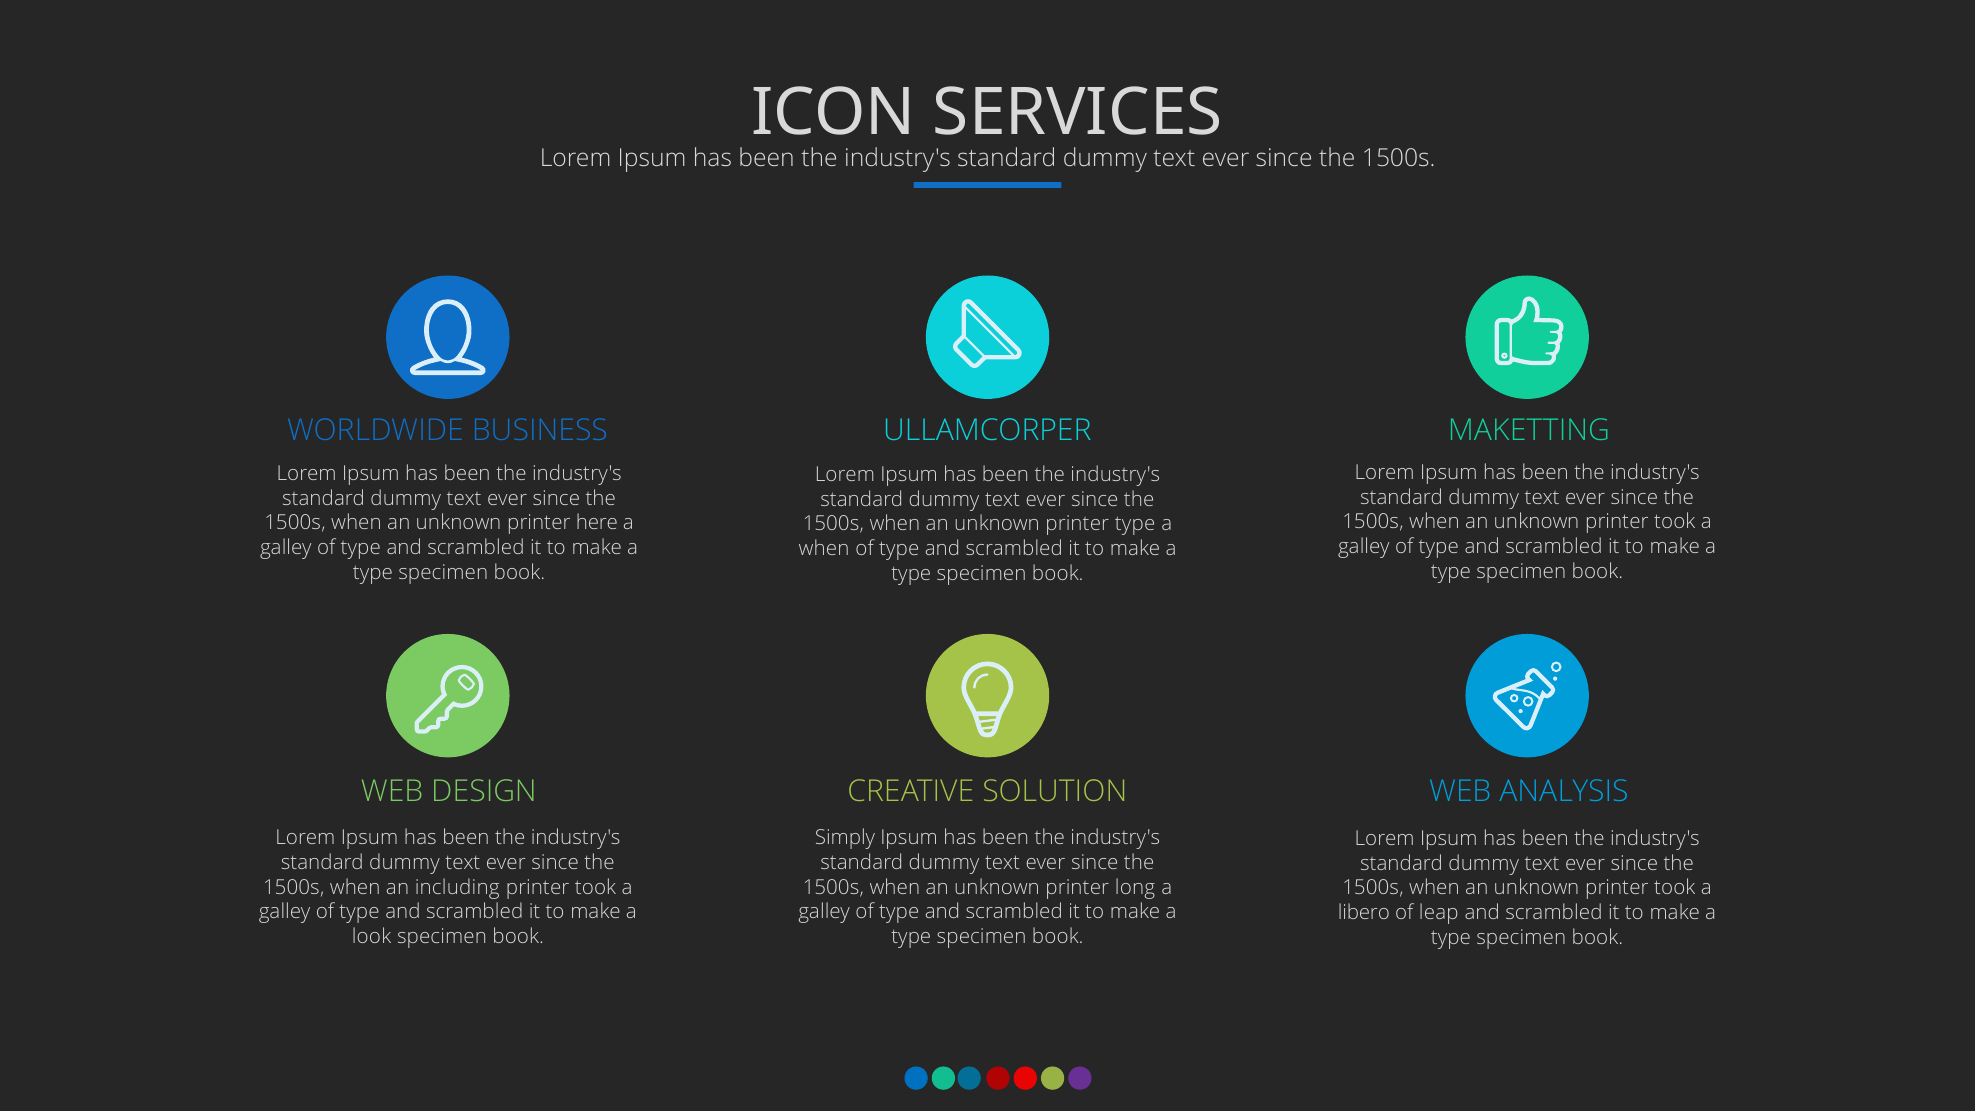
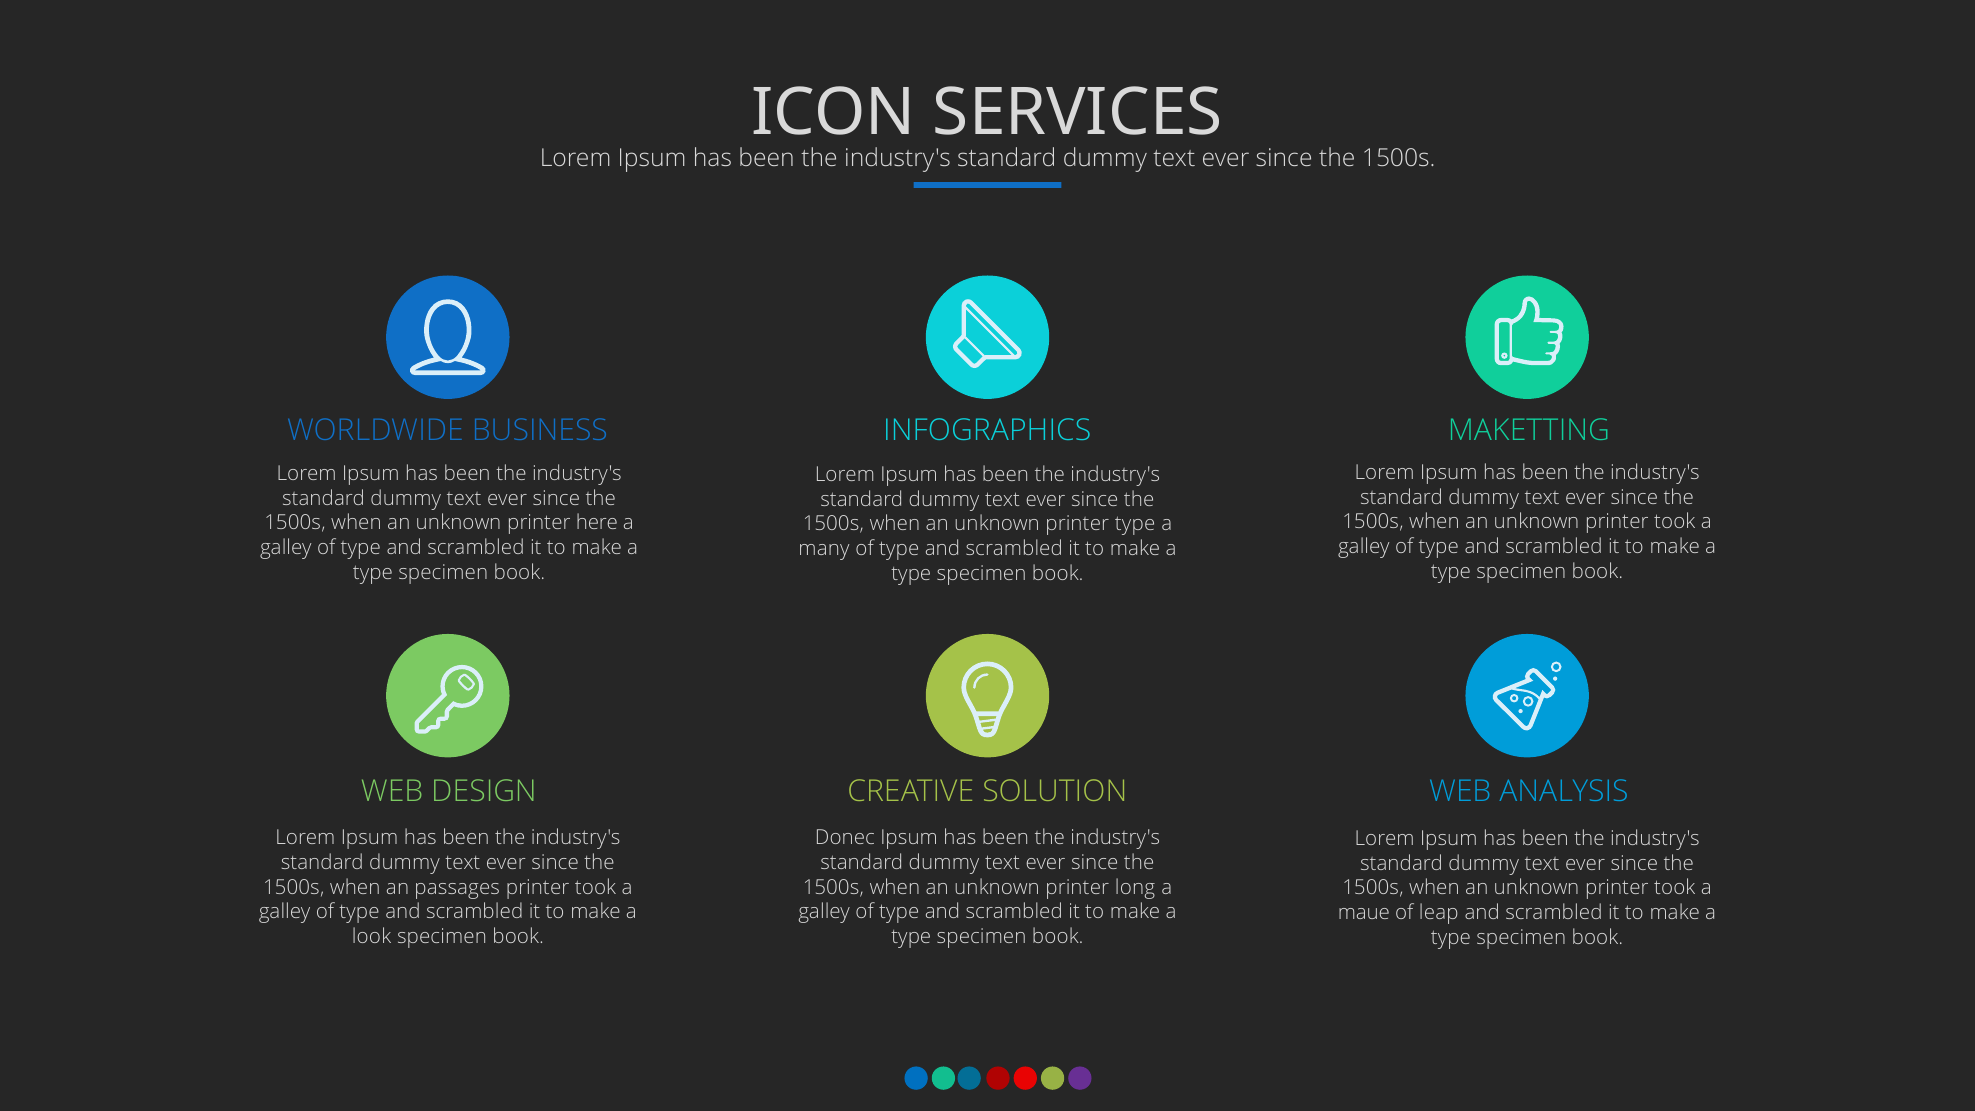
ULLAMCORPER: ULLAMCORPER -> INFOGRAPHICS
when at (824, 549): when -> many
Simply: Simply -> Donec
including: including -> passages
libero: libero -> maue
